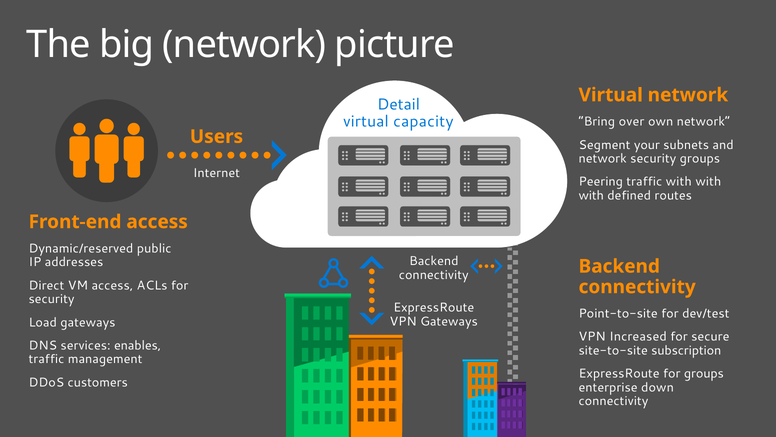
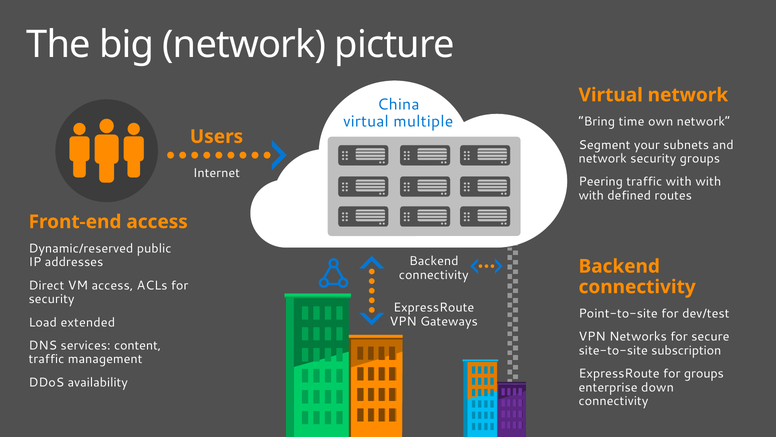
Detail: Detail -> China
capacity: capacity -> multiple
over: over -> time
Load gateways: gateways -> extended
Increased: Increased -> Networks
enables: enables -> content
customers: customers -> availability
